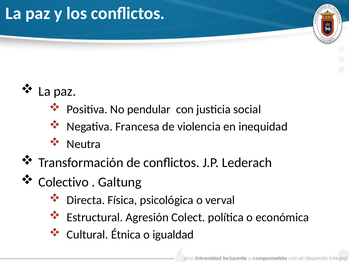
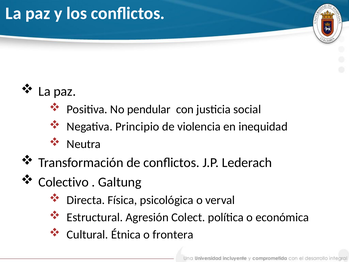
Francesa: Francesa -> Principio
igualdad: igualdad -> frontera
